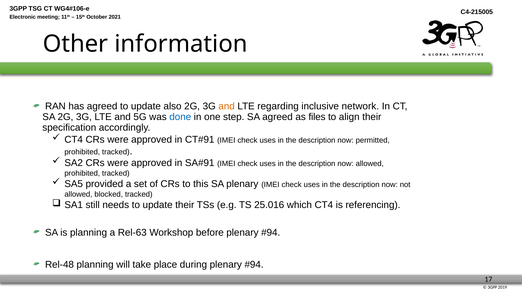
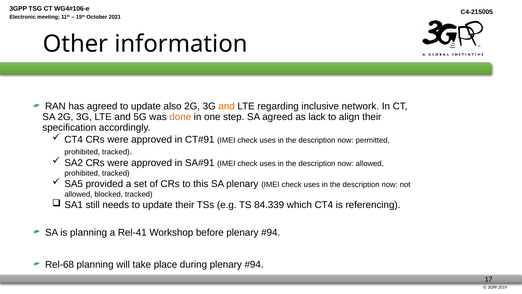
done colour: blue -> orange
files: files -> lack
25.016: 25.016 -> 84.339
Rel-63: Rel-63 -> Rel-41
Rel-48: Rel-48 -> Rel-68
